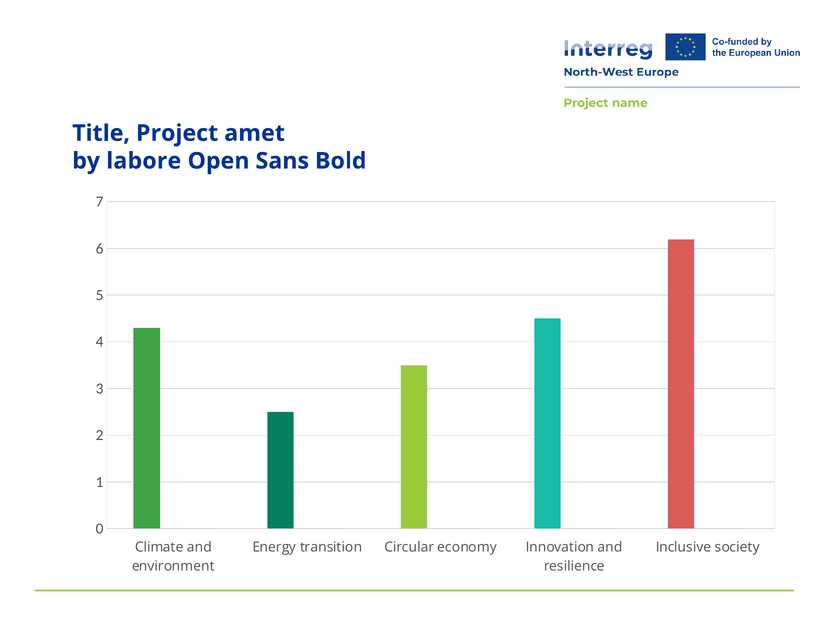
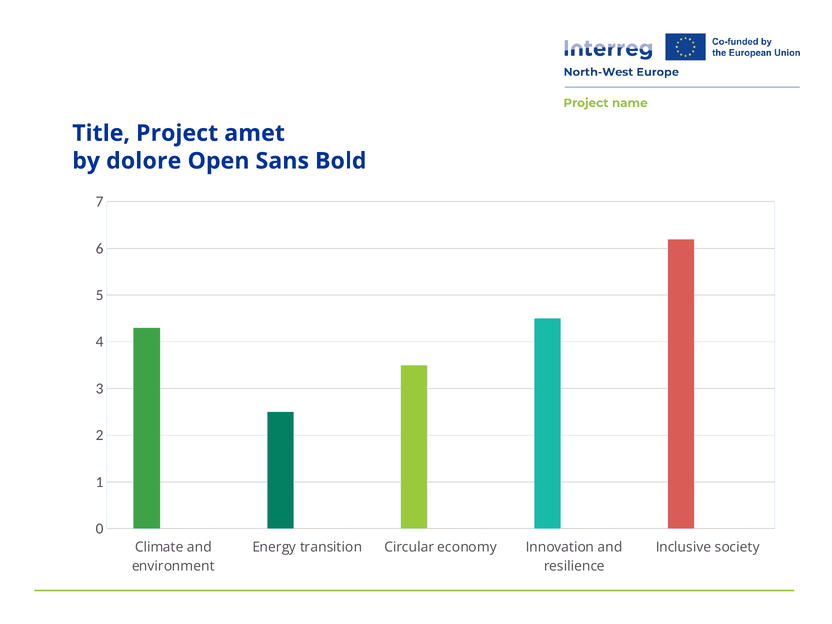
labore: labore -> dolore
